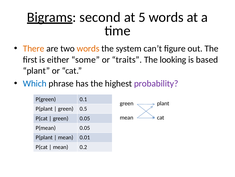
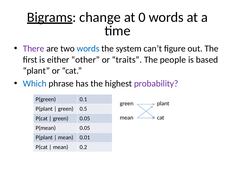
second: second -> change
5: 5 -> 0
There colour: orange -> purple
words at (88, 48) colour: orange -> blue
some: some -> other
looking: looking -> people
